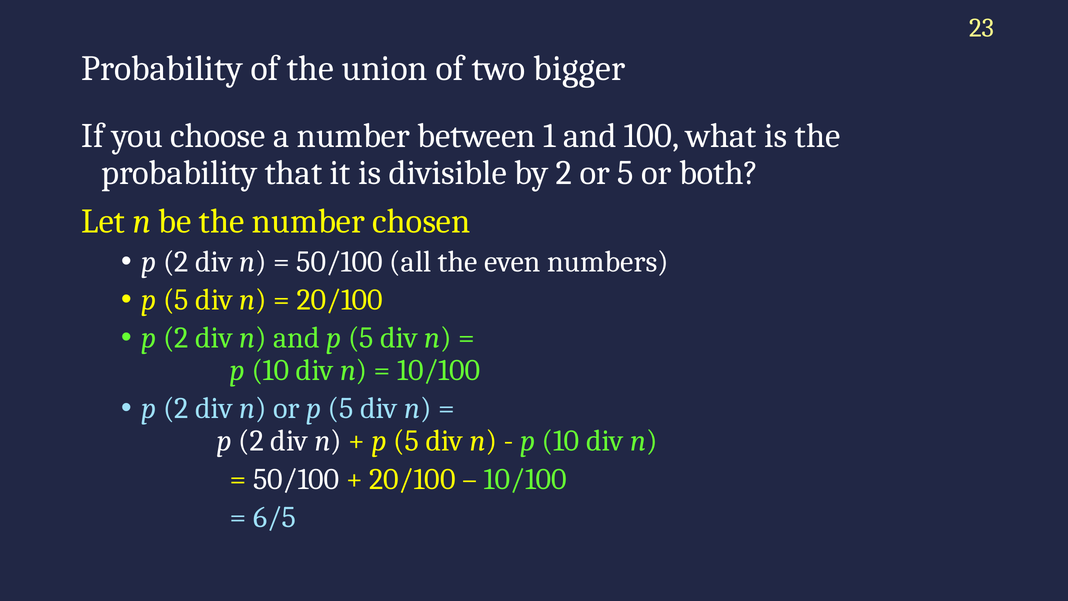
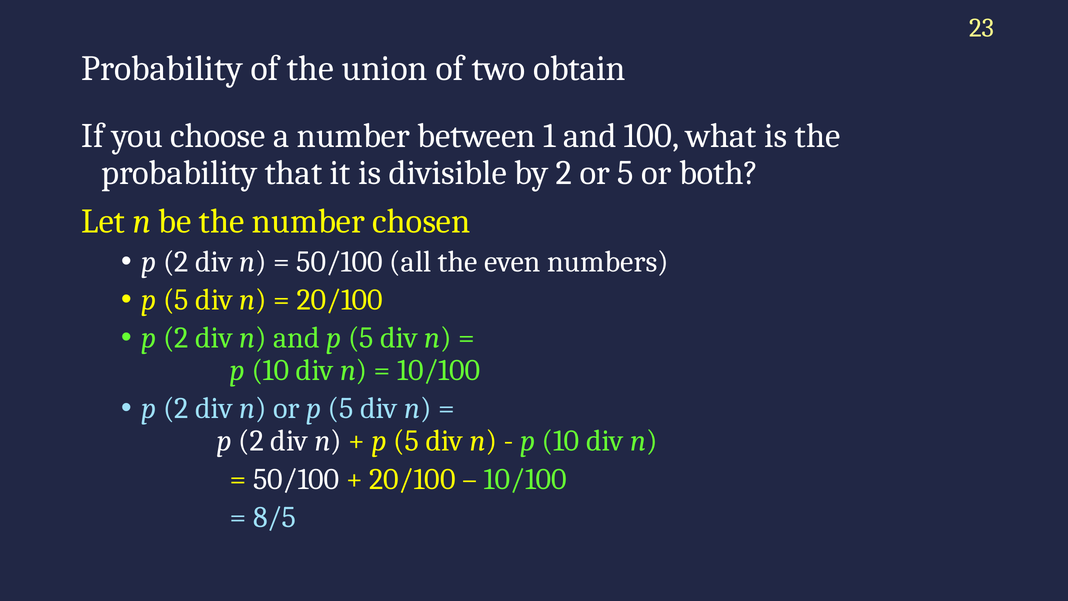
bigger: bigger -> obtain
6/5: 6/5 -> 8/5
